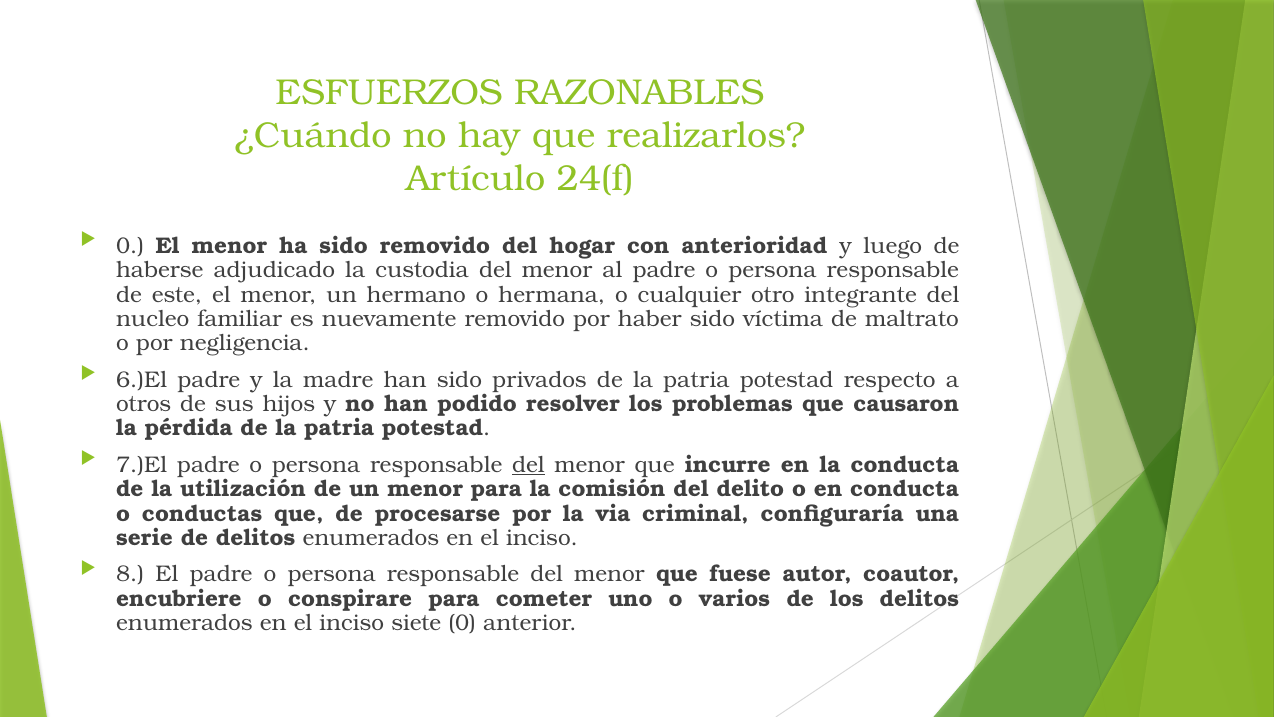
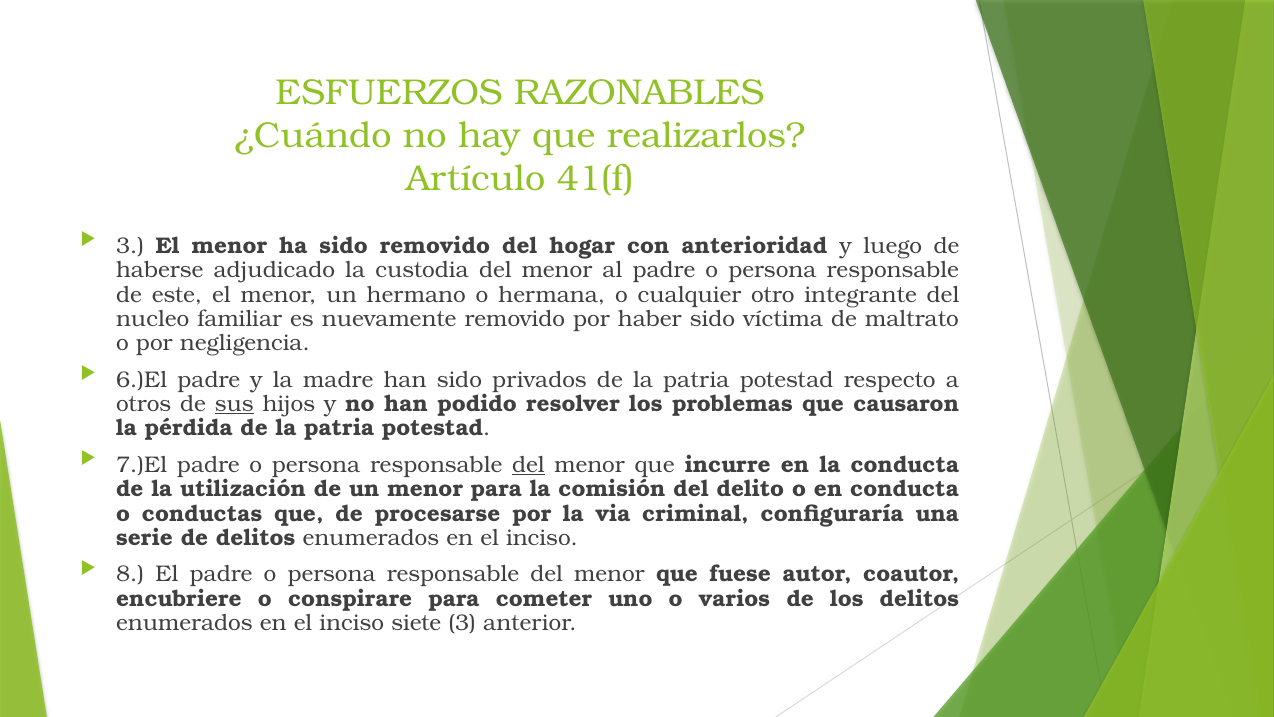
24(f: 24(f -> 41(f
0 at (130, 246): 0 -> 3
sus underline: none -> present
siete 0: 0 -> 3
